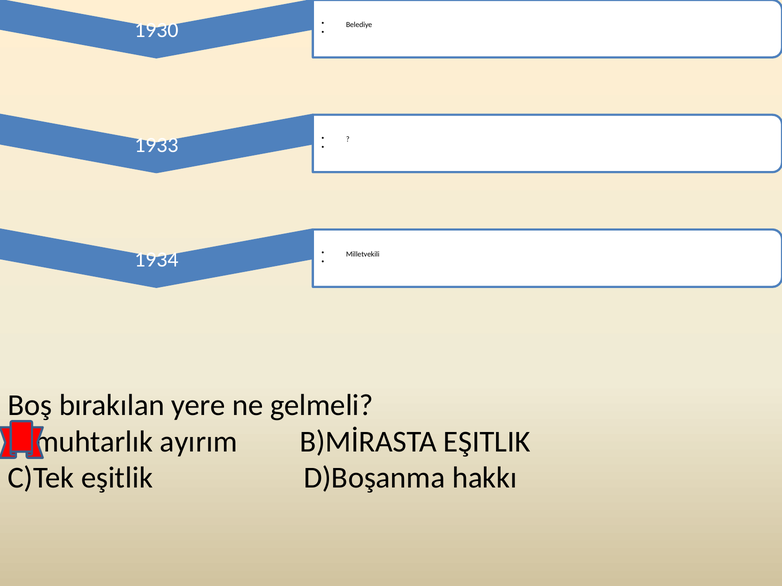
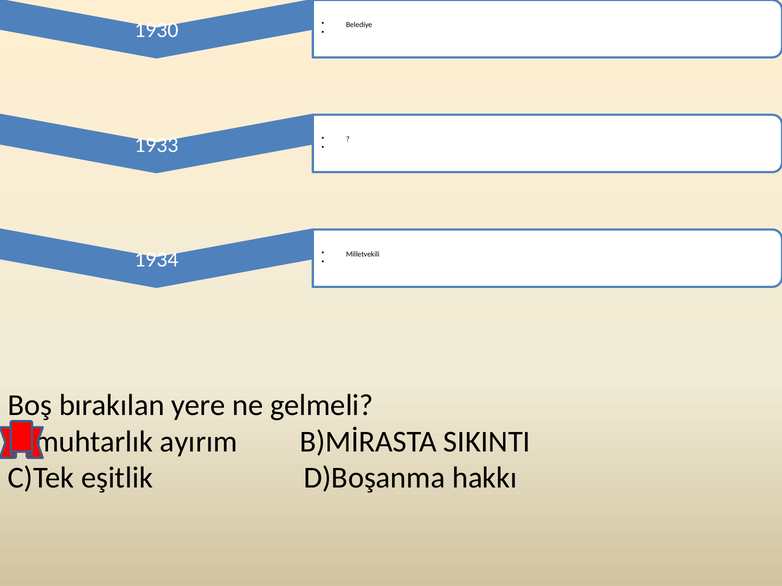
B)MİRASTA EŞITLIK: EŞITLIK -> SIKINTI
